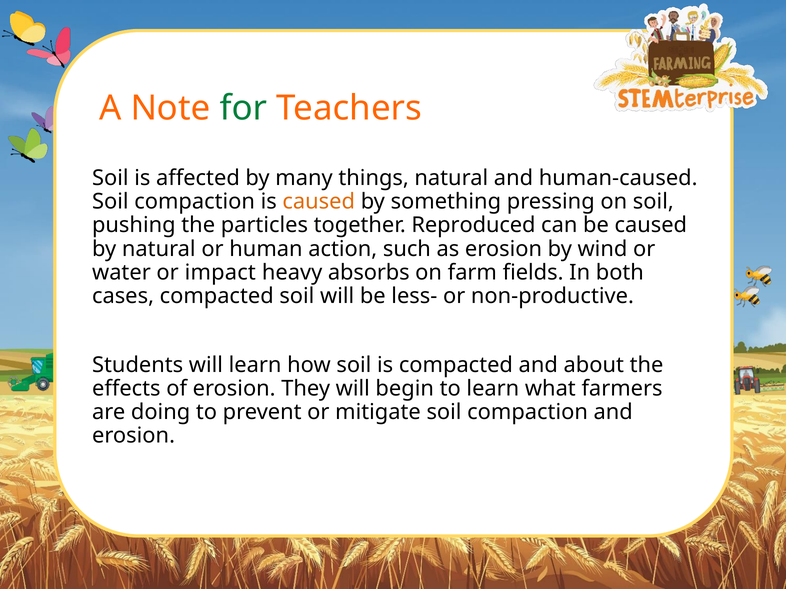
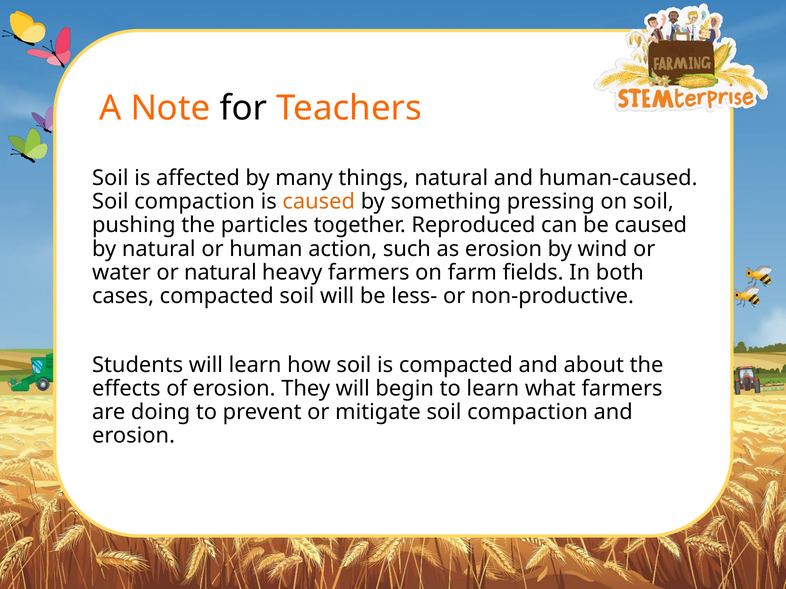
for colour: green -> black
or impact: impact -> natural
heavy absorbs: absorbs -> farmers
